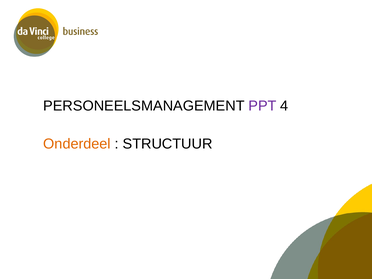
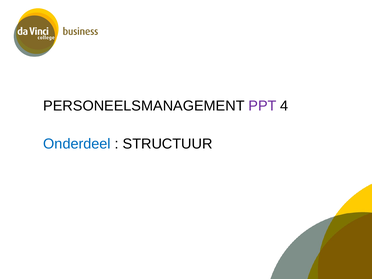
Onderdeel colour: orange -> blue
